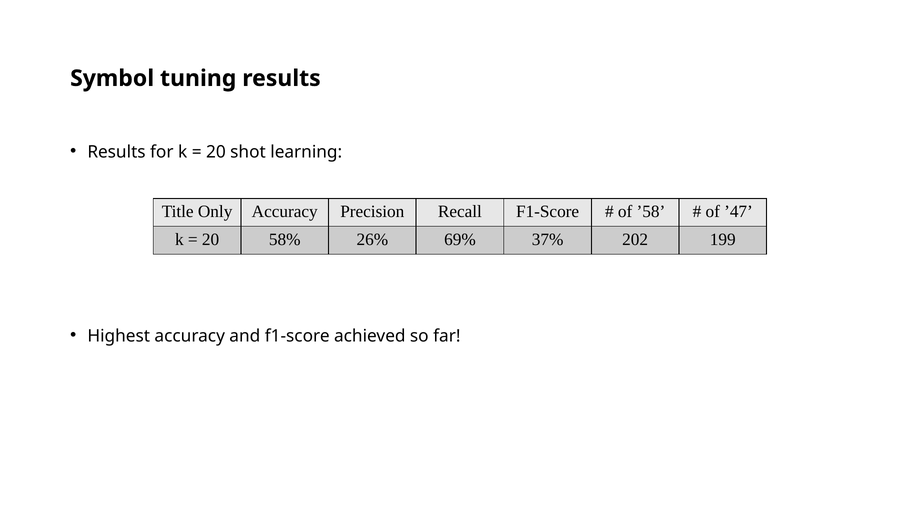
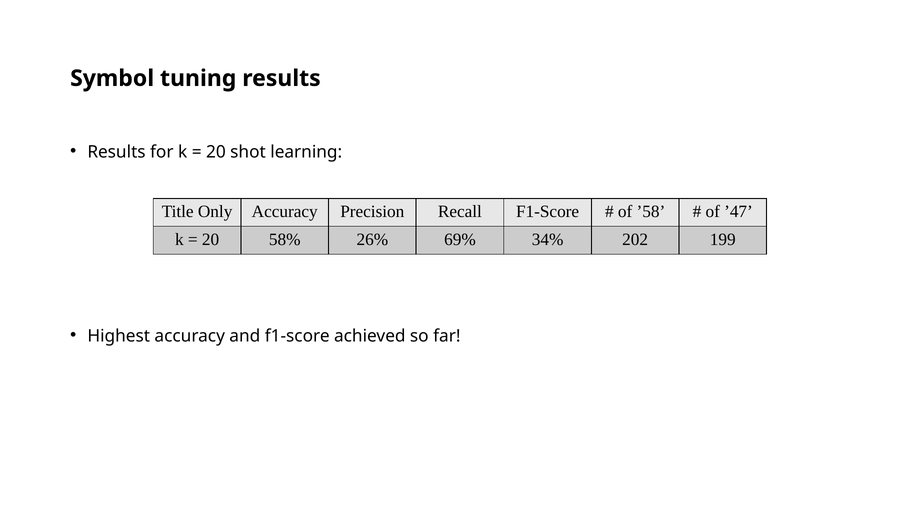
37%: 37% -> 34%
